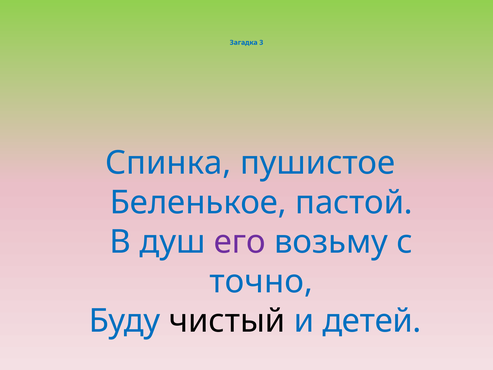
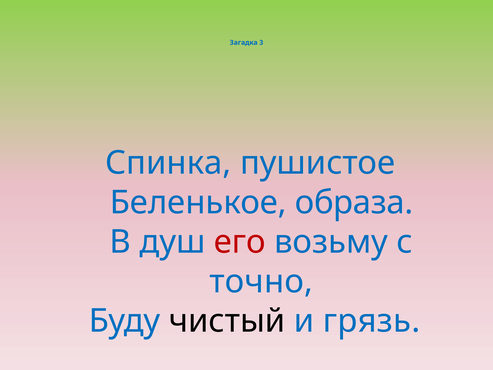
пастой: пастой -> образа
его colour: purple -> red
детей: детей -> грязь
